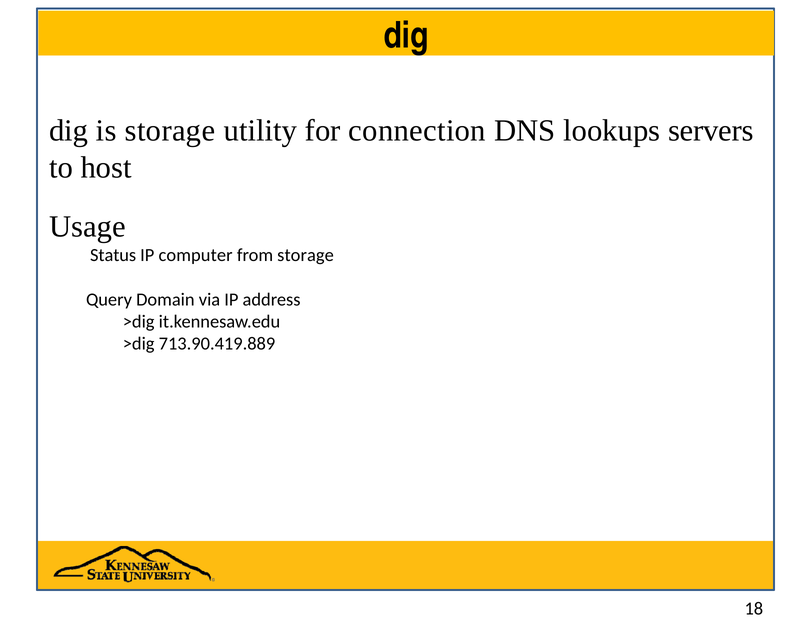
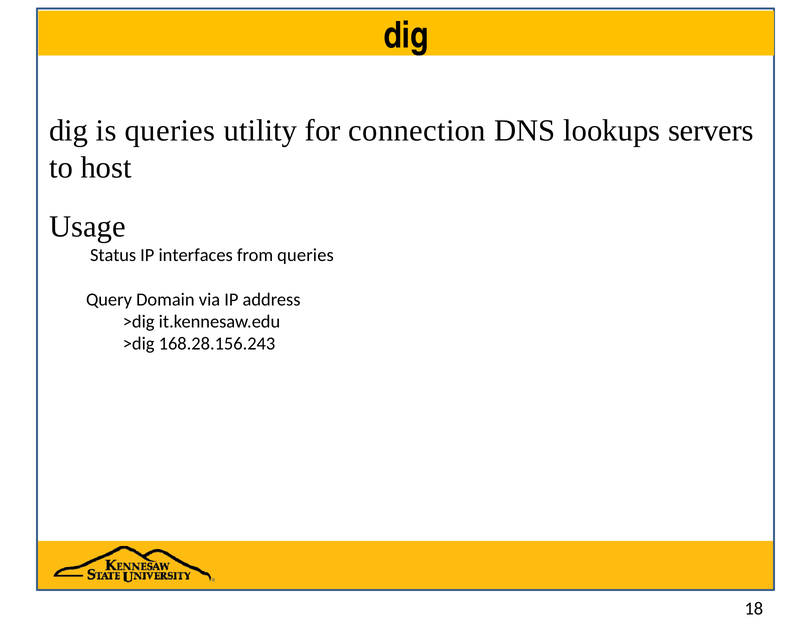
is storage: storage -> queries
computer: computer -> interfaces
from storage: storage -> queries
713.90.419.889: 713.90.419.889 -> 168.28.156.243
